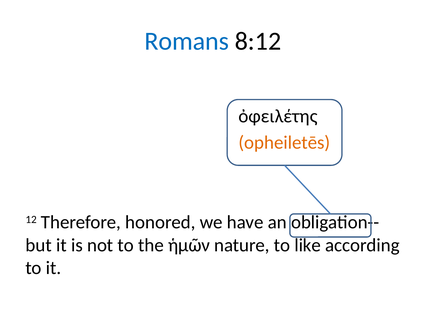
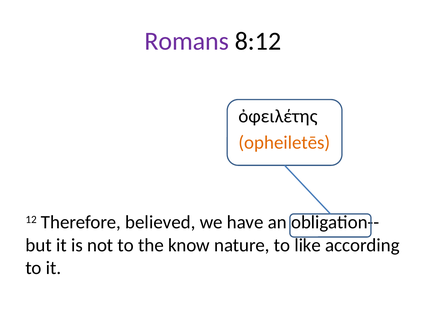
Romans colour: blue -> purple
honored: honored -> believed
ἡμῶν: ἡμῶν -> know
